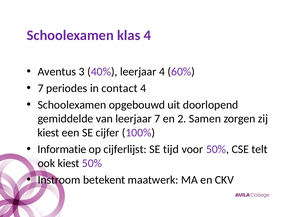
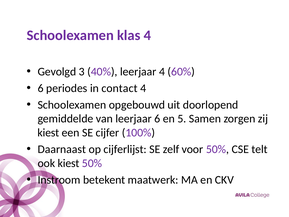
Aventus: Aventus -> Gevolgd
7 at (41, 88): 7 -> 6
leerjaar 7: 7 -> 6
2: 2 -> 5
Informatie: Informatie -> Daarnaast
tijd: tijd -> zelf
